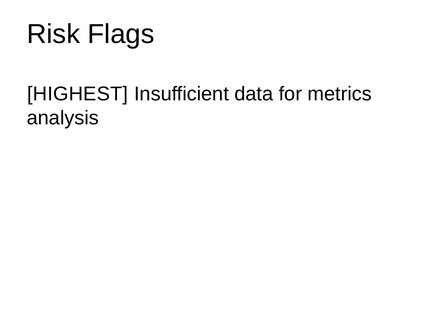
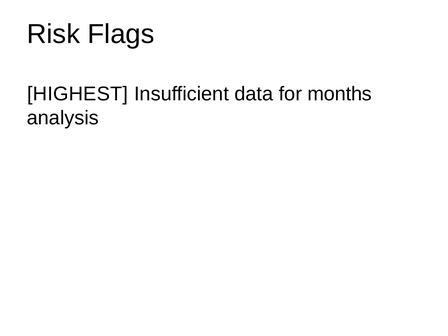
metrics: metrics -> months
